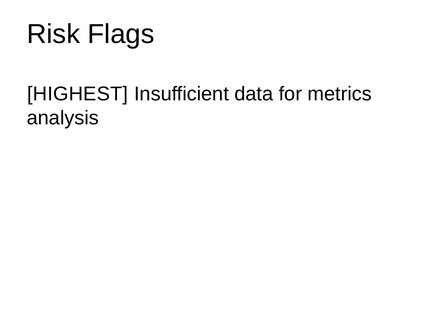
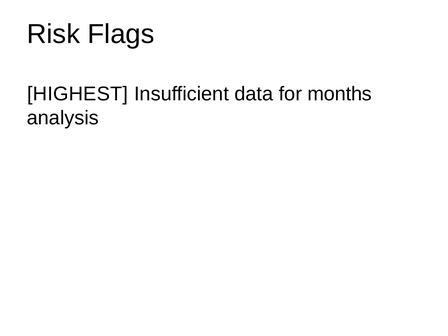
metrics: metrics -> months
